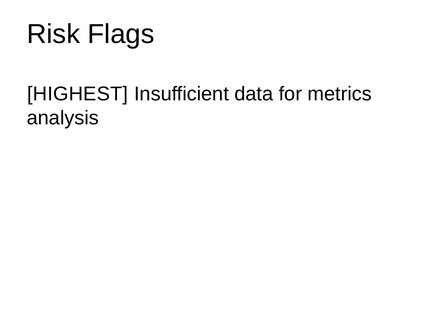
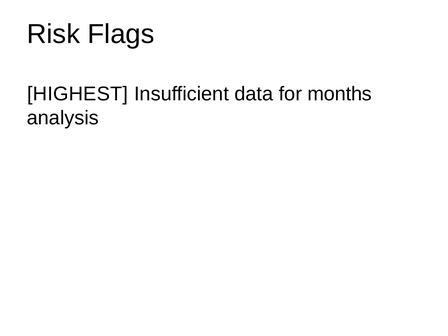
metrics: metrics -> months
